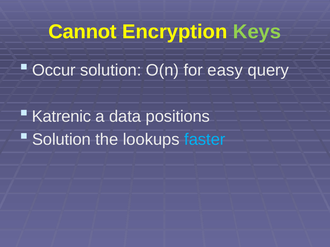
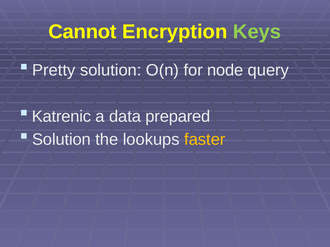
Occur: Occur -> Pretty
easy: easy -> node
positions: positions -> prepared
faster colour: light blue -> yellow
